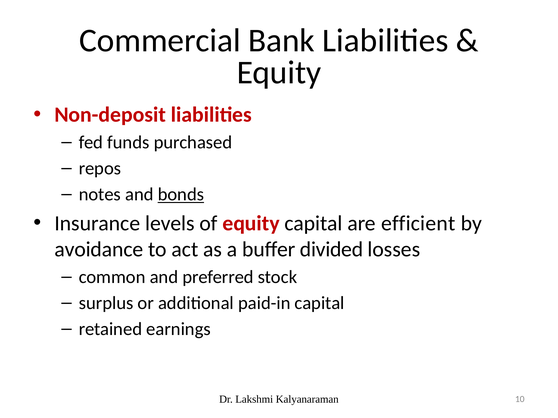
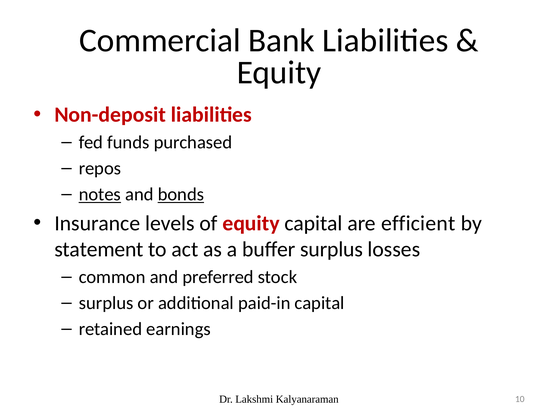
notes underline: none -> present
avoidance: avoidance -> statement
buffer divided: divided -> surplus
